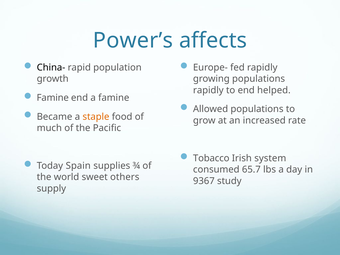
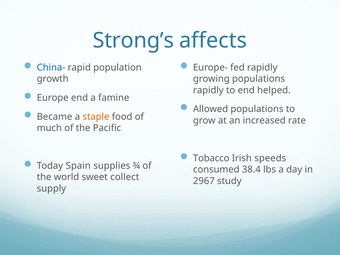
Power’s: Power’s -> Strong’s
China- colour: black -> blue
Famine at (53, 98): Famine -> Europe
system: system -> speeds
65.7: 65.7 -> 38.4
others: others -> collect
9367: 9367 -> 2967
